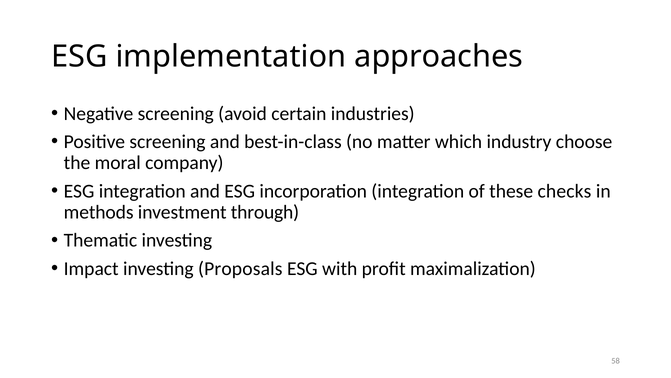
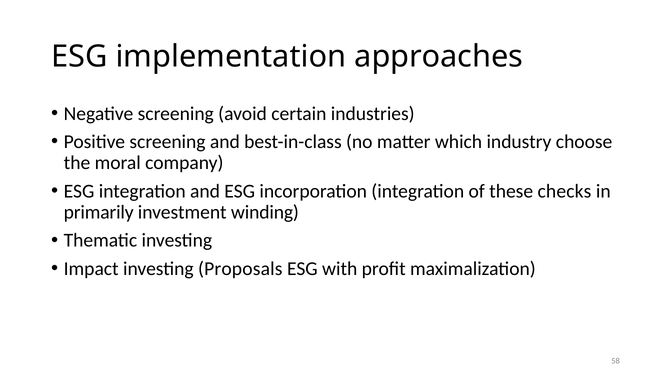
methods: methods -> primarily
through: through -> winding
